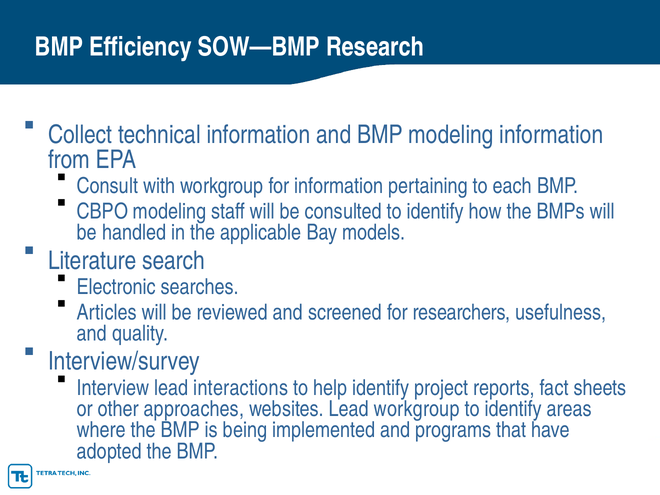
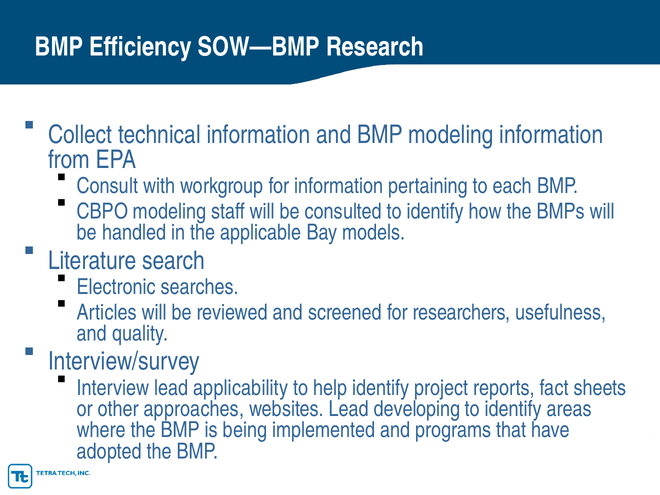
interactions: interactions -> applicability
Lead workgroup: workgroup -> developing
